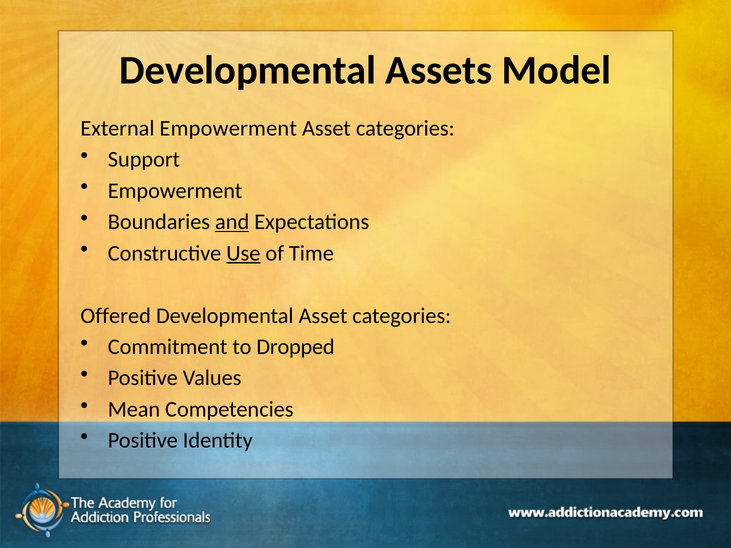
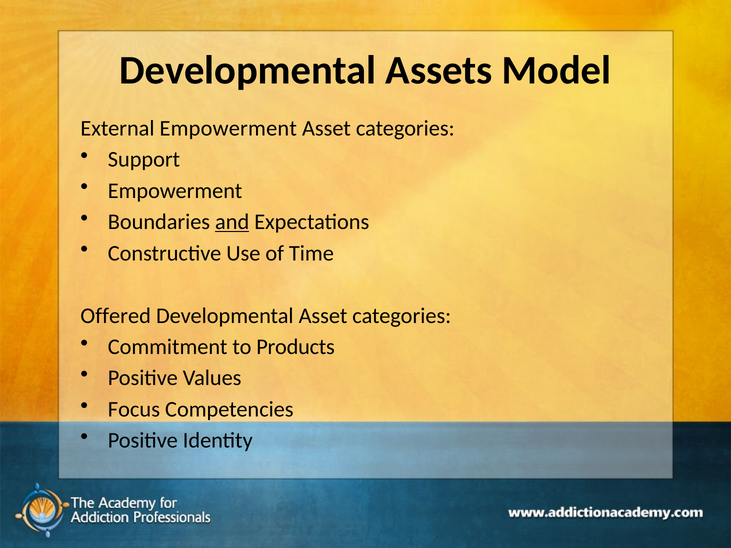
Use underline: present -> none
Dropped: Dropped -> Products
Mean: Mean -> Focus
